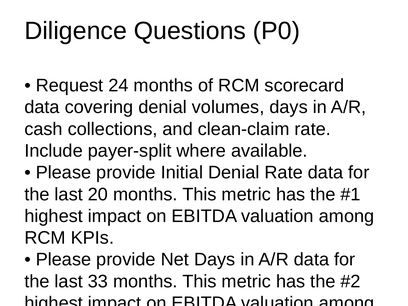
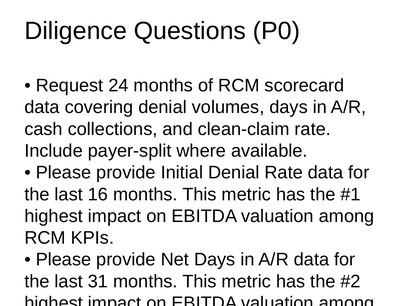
20: 20 -> 16
33: 33 -> 31
